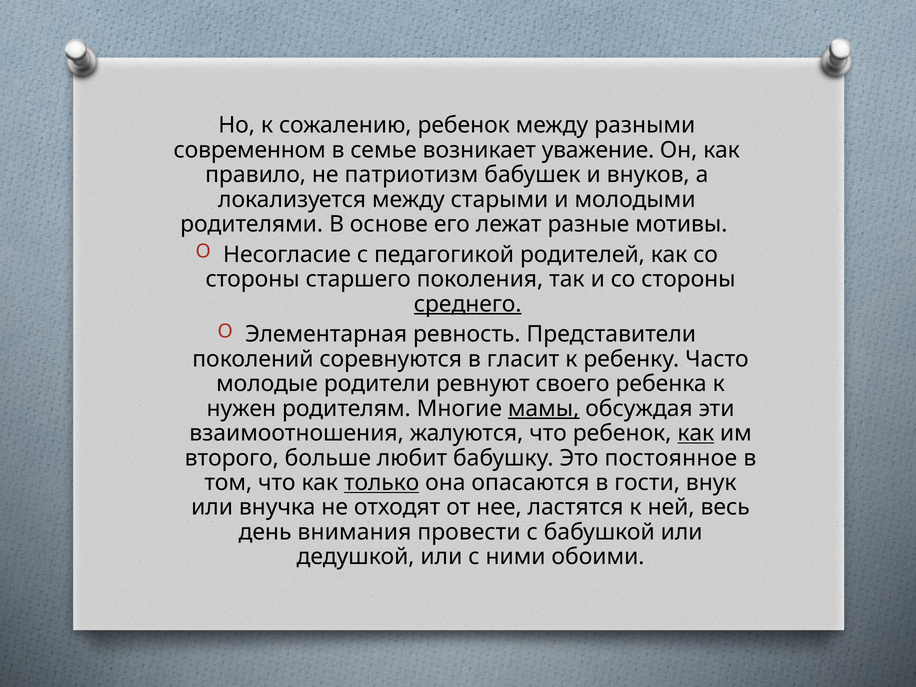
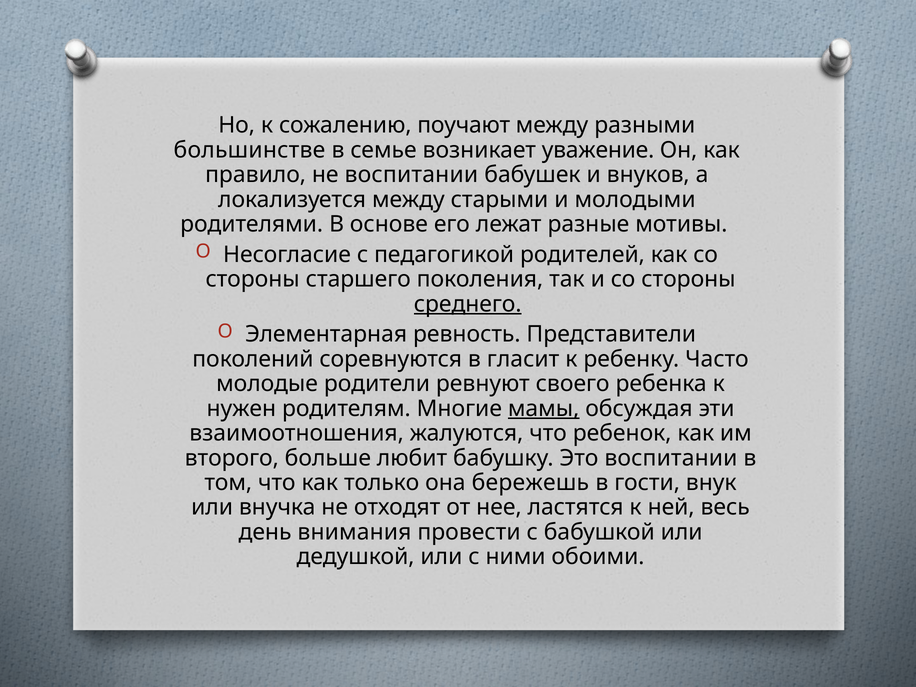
сожалению ребенок: ребенок -> поучают
современном: современном -> большинстве
не патриотизм: патриотизм -> воспитании
как at (696, 433) underline: present -> none
Это постоянное: постоянное -> воспитании
только underline: present -> none
опасаются: опасаются -> бережешь
